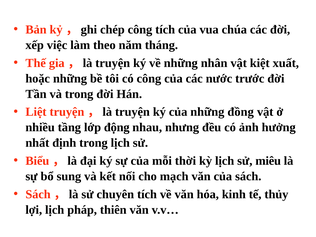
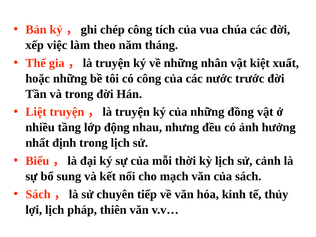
miêu: miêu -> cảnh
chuyên tích: tích -> tiếp
